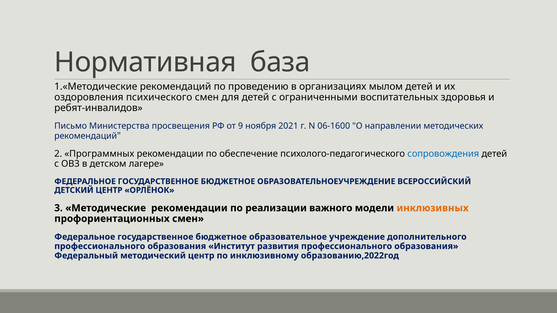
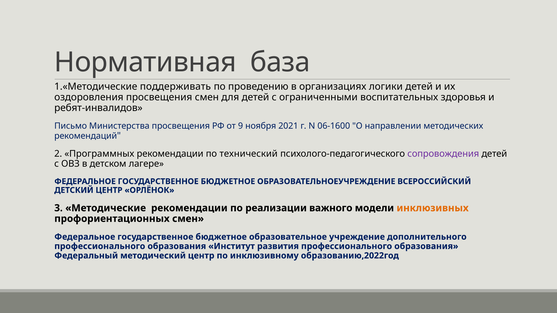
1.«Методические рекомендаций: рекомендаций -> поддерживать
мылом: мылом -> логики
оздоровления психического: психического -> просвещения
обеспечение: обеспечение -> технический
сопровождения colour: blue -> purple
